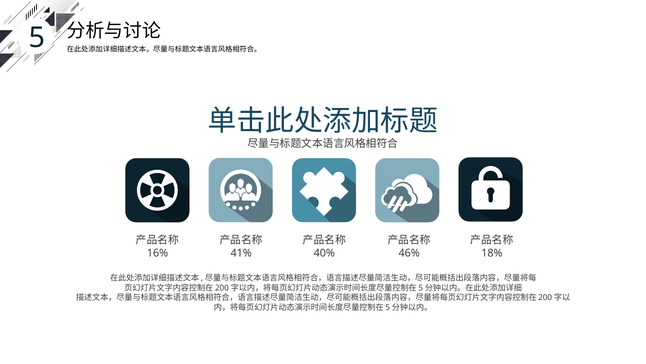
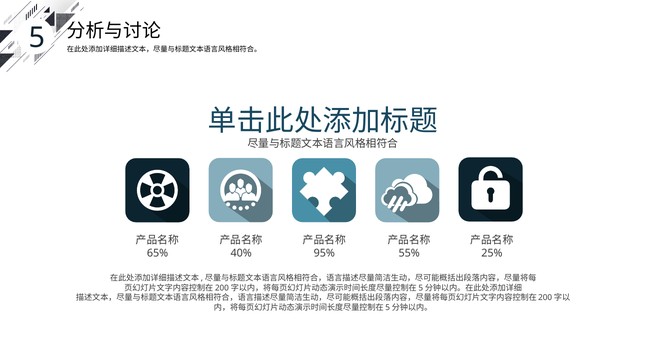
16%: 16% -> 65%
41%: 41% -> 40%
40%: 40% -> 95%
46%: 46% -> 55%
18%: 18% -> 25%
